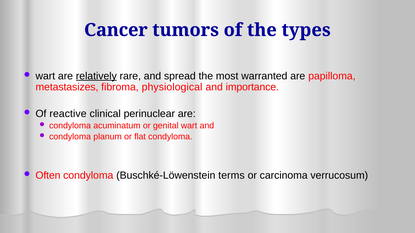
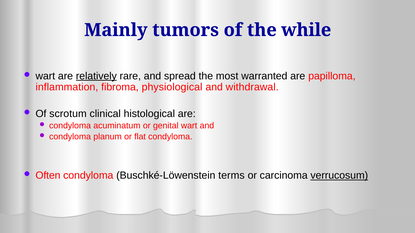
Cancer: Cancer -> Mainly
types: types -> while
metastasizes: metastasizes -> inflammation
importance: importance -> withdrawal
reactive: reactive -> scrotum
perinuclear: perinuclear -> histological
verrucosum underline: none -> present
